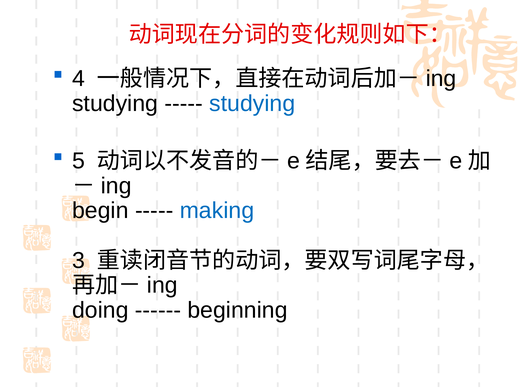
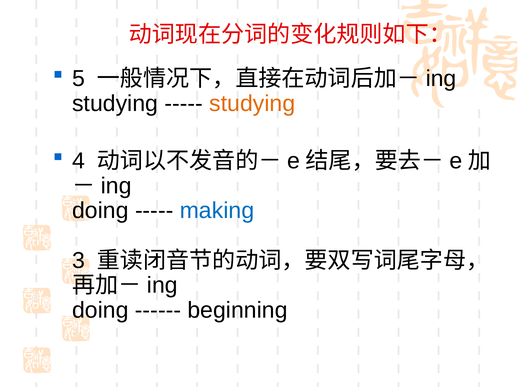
4: 4 -> 5
studying at (252, 104) colour: blue -> orange
5: 5 -> 4
begin at (100, 211): begin -> doing
